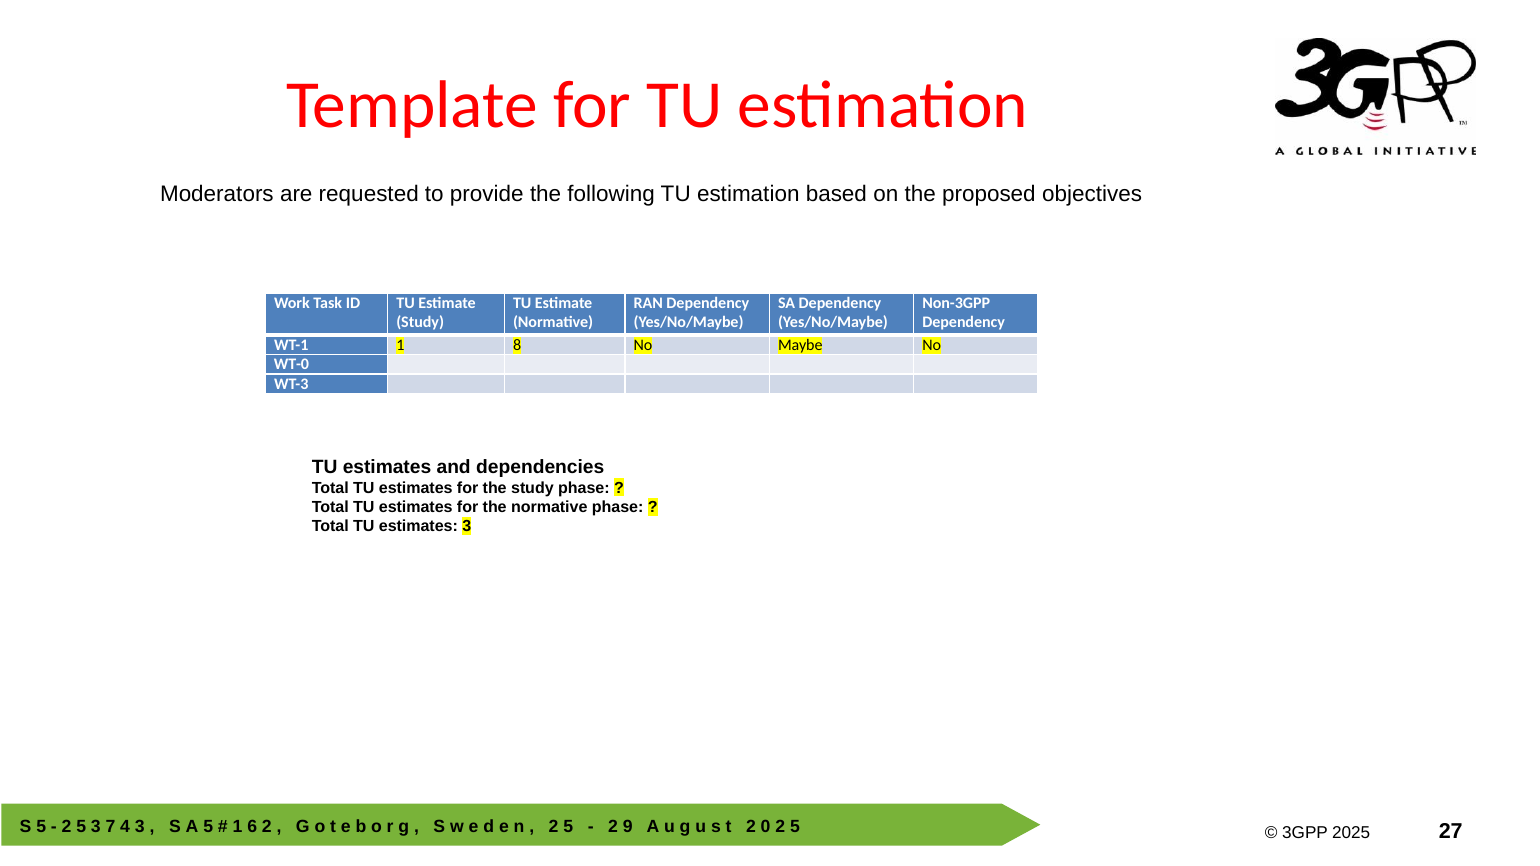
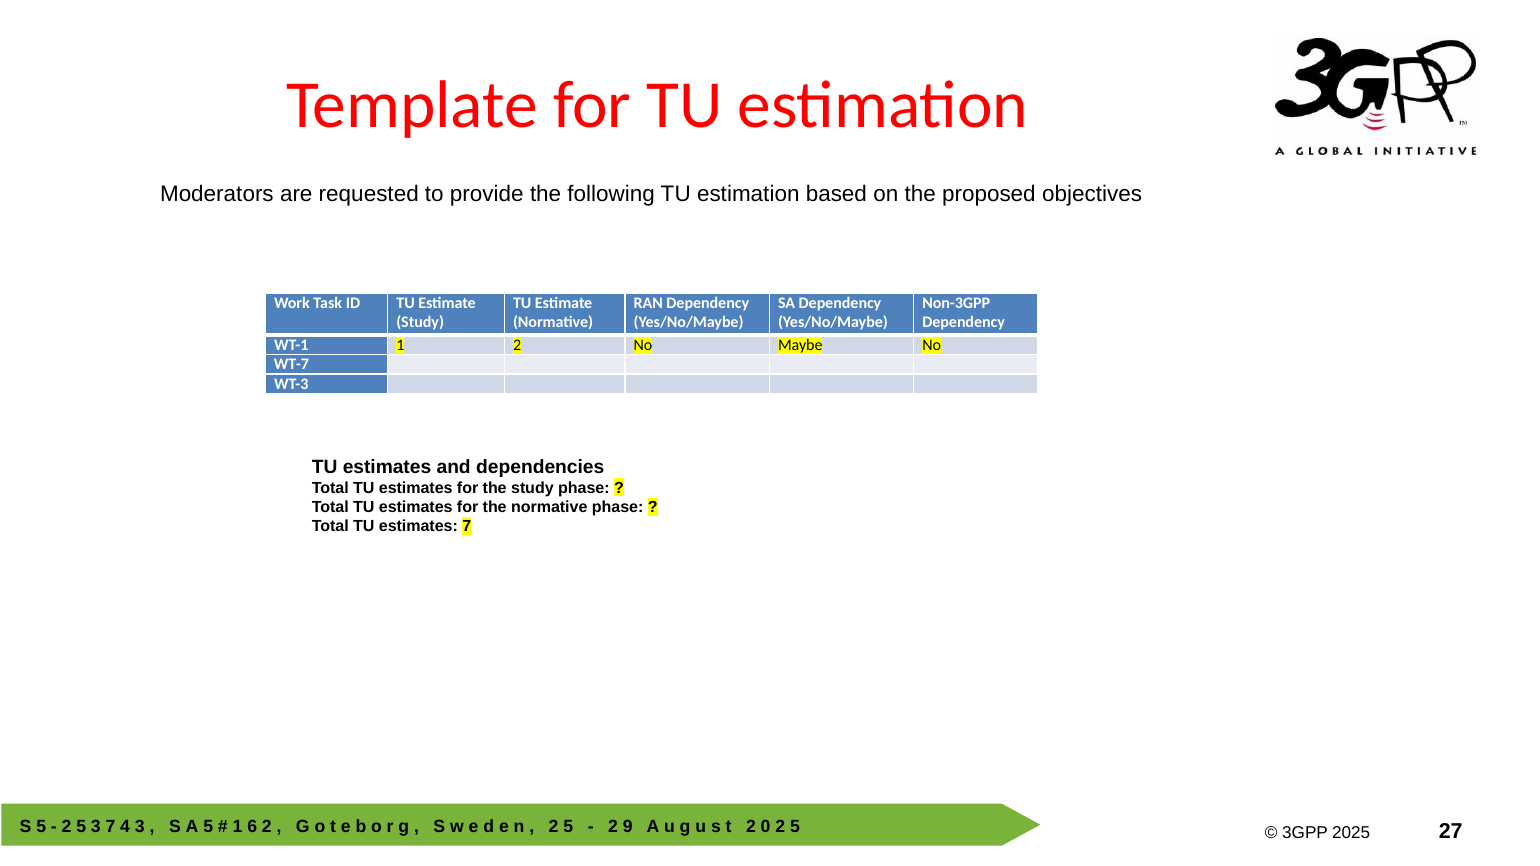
1 8: 8 -> 2
WT-0: WT-0 -> WT-7
estimates 3: 3 -> 7
